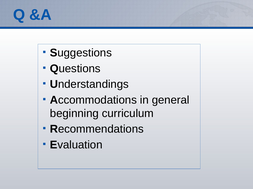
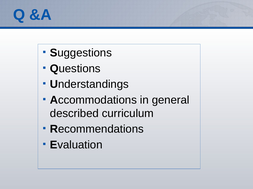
beginning: beginning -> described
